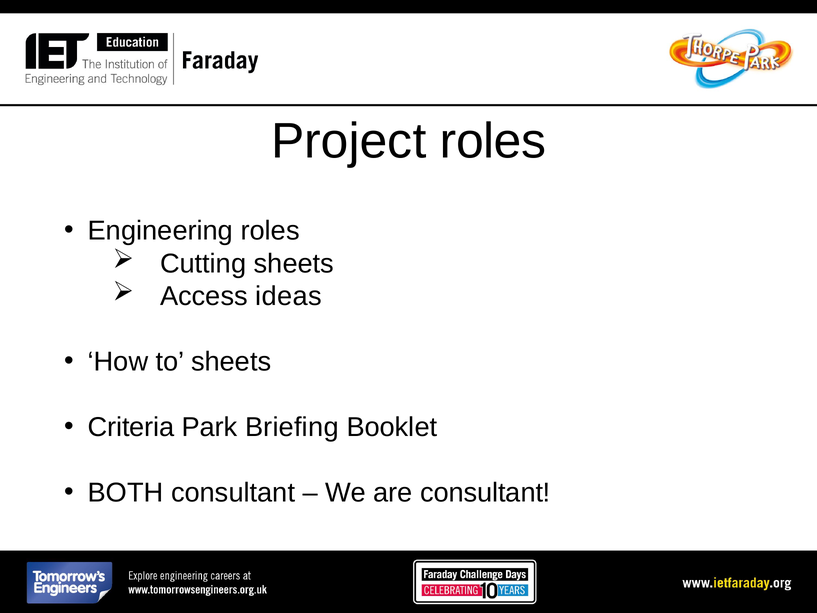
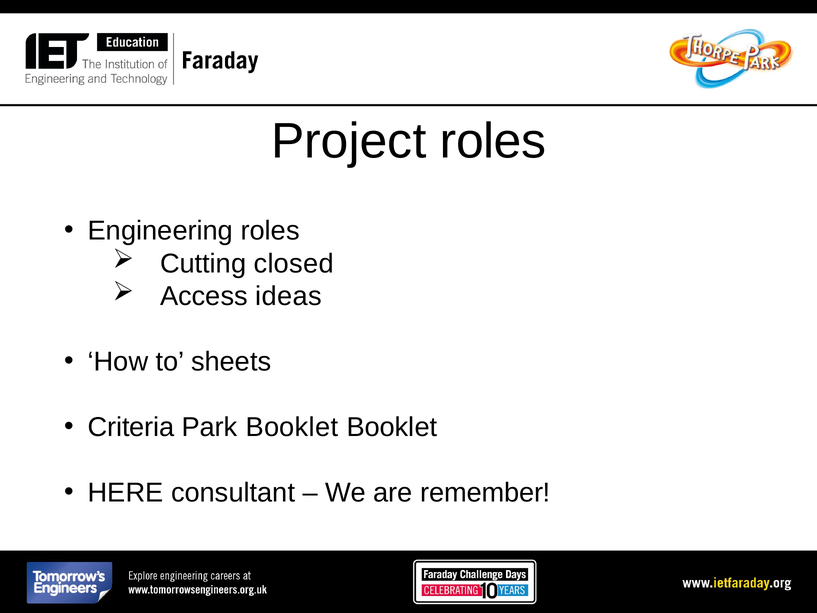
Cutting sheets: sheets -> closed
Park Briefing: Briefing -> Booklet
BOTH: BOTH -> HERE
are consultant: consultant -> remember
